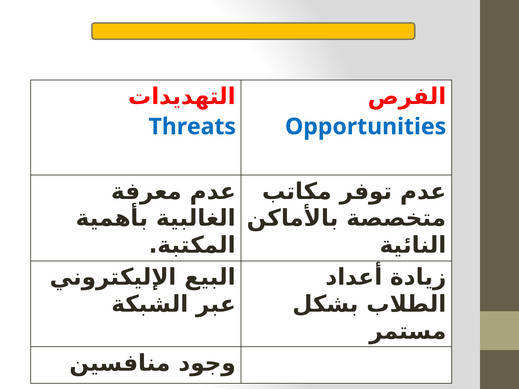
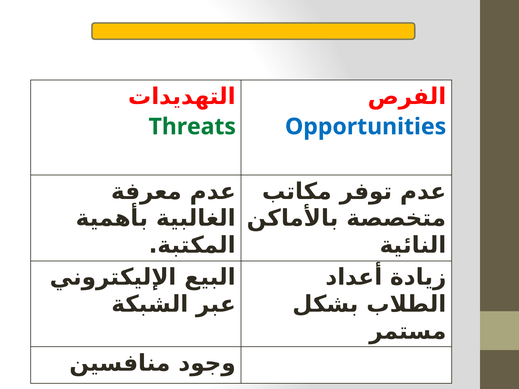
Threats colour: blue -> green
